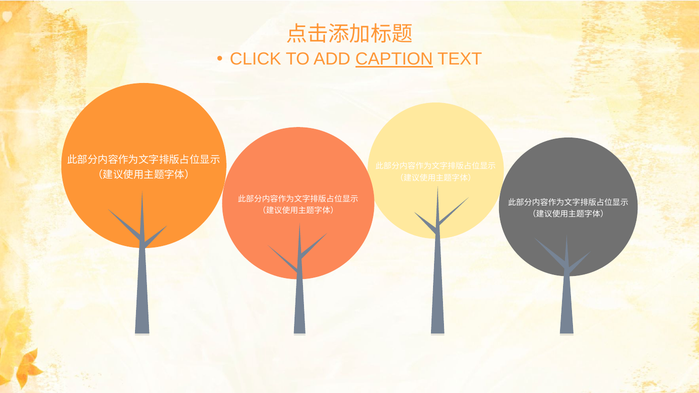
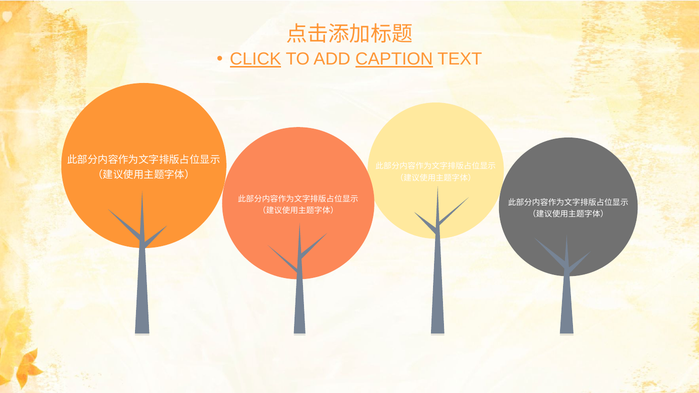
CLICK underline: none -> present
